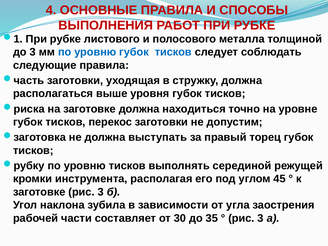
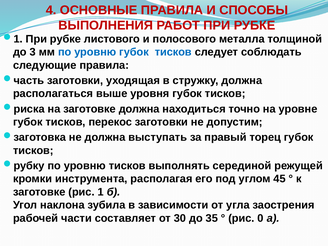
заготовке рис 3: 3 -> 1
3 at (261, 218): 3 -> 0
